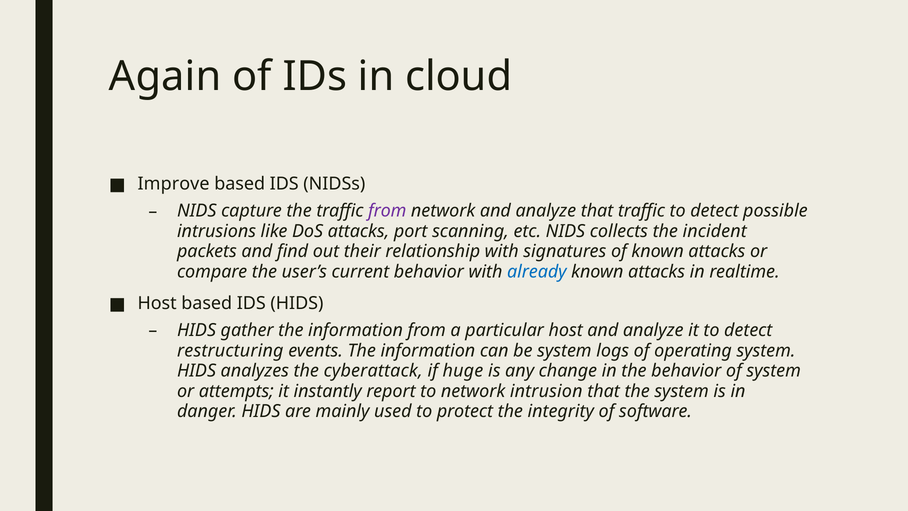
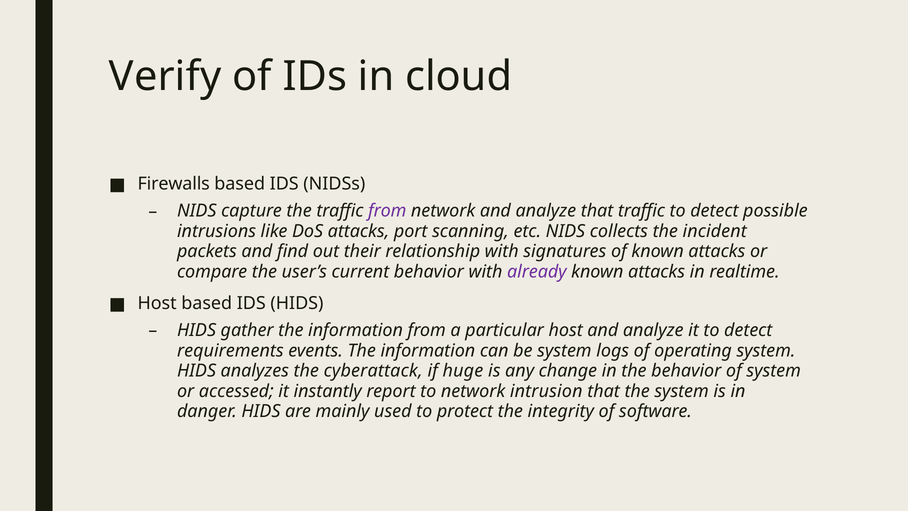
Again: Again -> Verify
Improve: Improve -> Firewalls
already colour: blue -> purple
restructuring: restructuring -> requirements
attempts: attempts -> accessed
